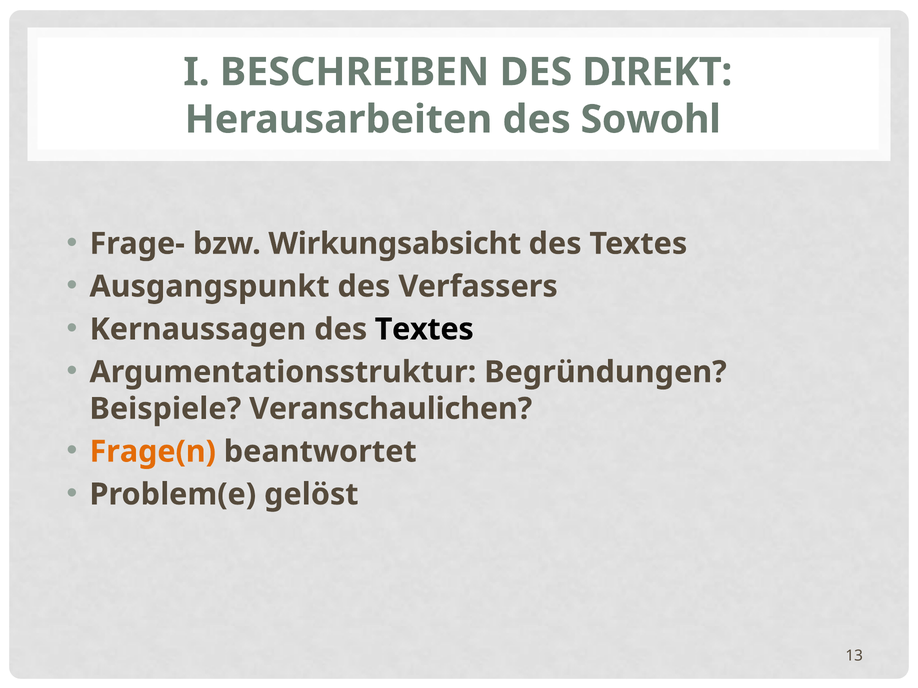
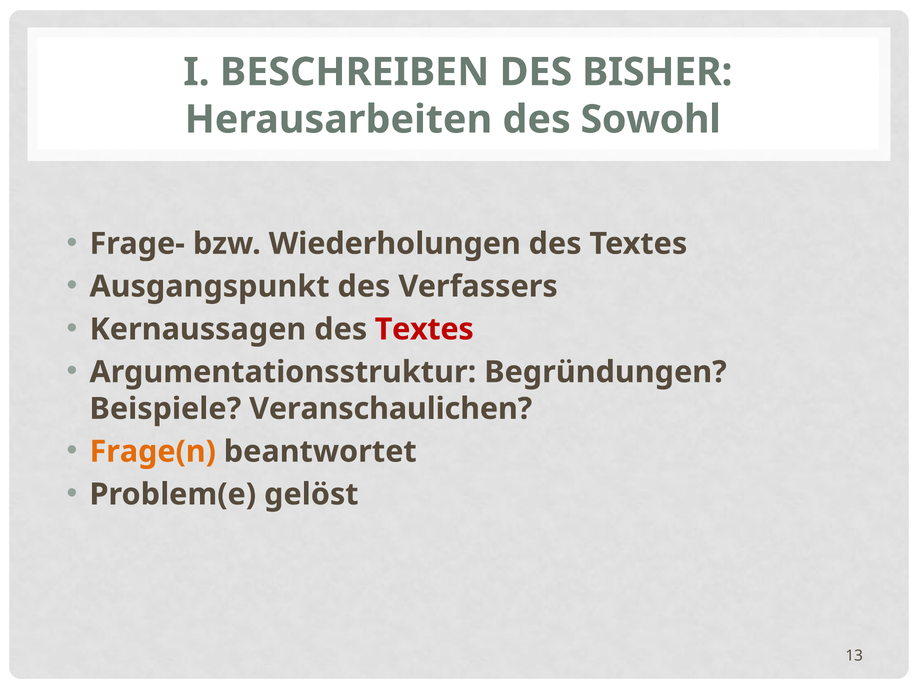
DIREKT: DIREKT -> BISHER
Wirkungsabsicht: Wirkungsabsicht -> Wiederholungen
Textes at (424, 330) colour: black -> red
